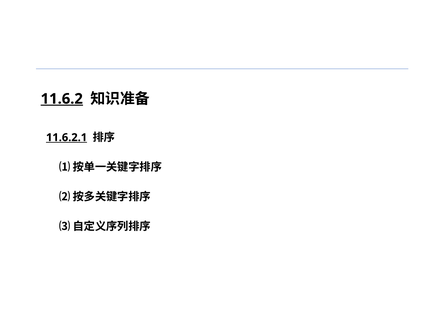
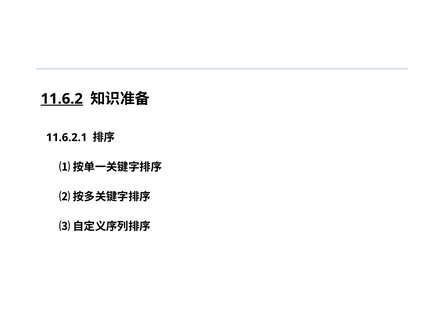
11.6.2.1 underline: present -> none
